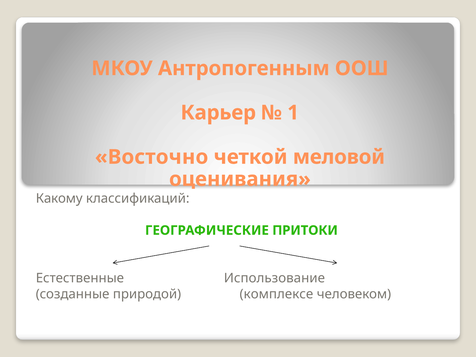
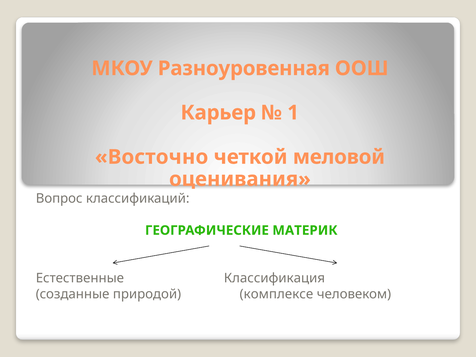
Антропогенным: Антропогенным -> Разноуровенная
Какому: Какому -> Вопрос
ПРИТОКИ: ПРИТОКИ -> МАТЕРИК
Использование: Использование -> Классификация
